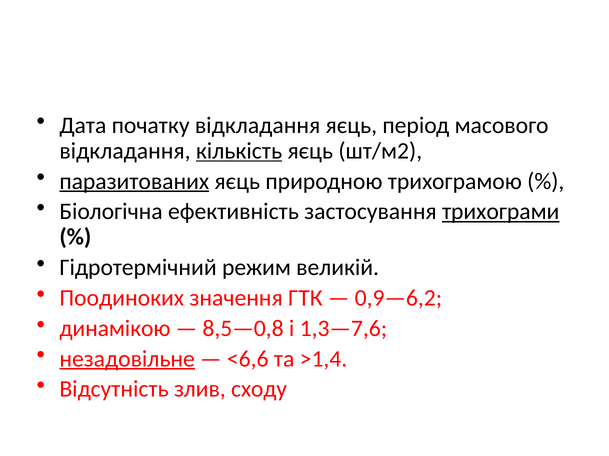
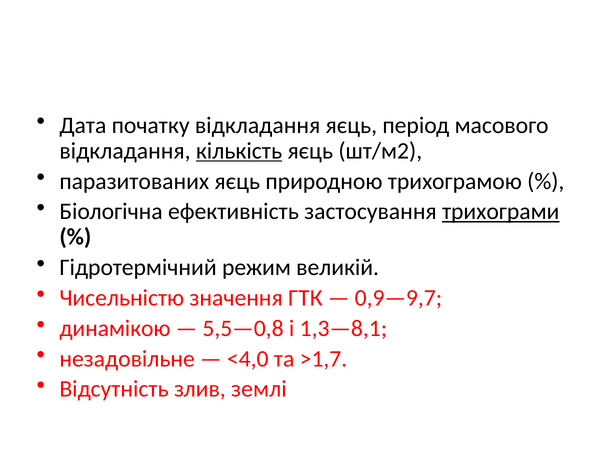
паразитованих underline: present -> none
Поодиноких: Поодиноких -> Чисельністю
0,9—6,2: 0,9—6,2 -> 0,9—9,7
8,5—0,8: 8,5—0,8 -> 5,5—0,8
1,3—7,6: 1,3—7,6 -> 1,3—8,1
незадовільне underline: present -> none
<6,6: <6,6 -> <4,0
>1,4: >1,4 -> >1,7
сходу: сходу -> землі
